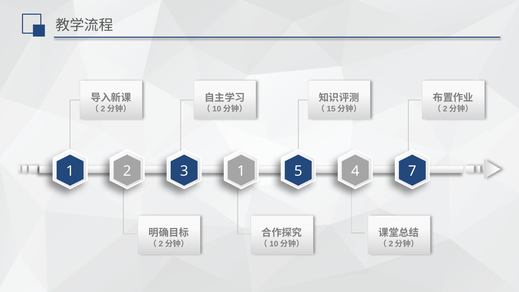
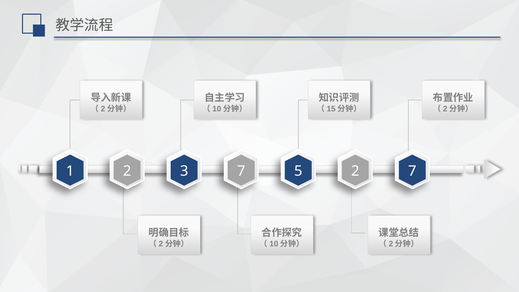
3 1: 1 -> 7
5 4: 4 -> 2
